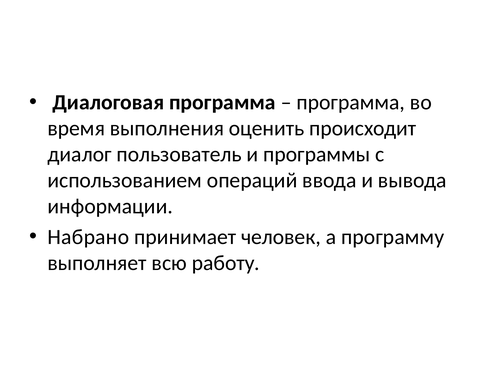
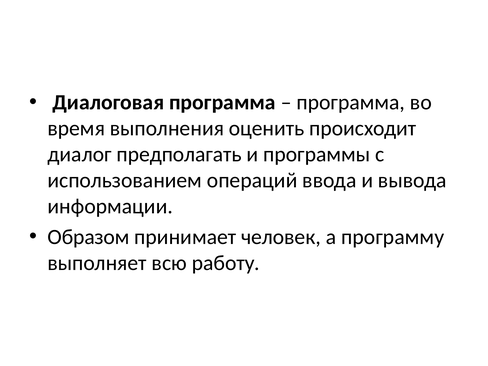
пользователь: пользователь -> предполагать
Набрано: Набрано -> Образом
